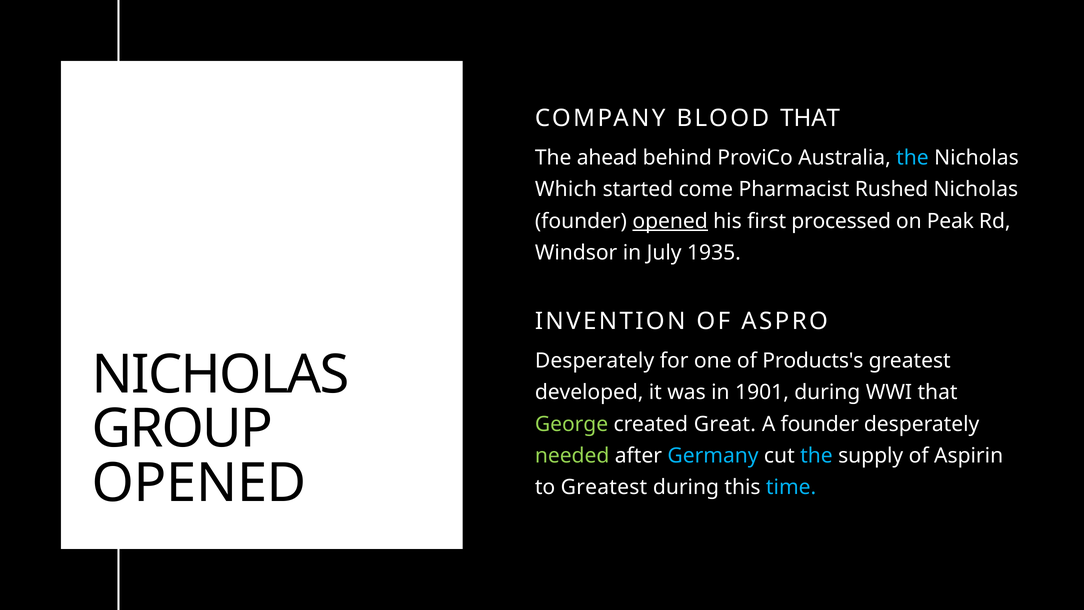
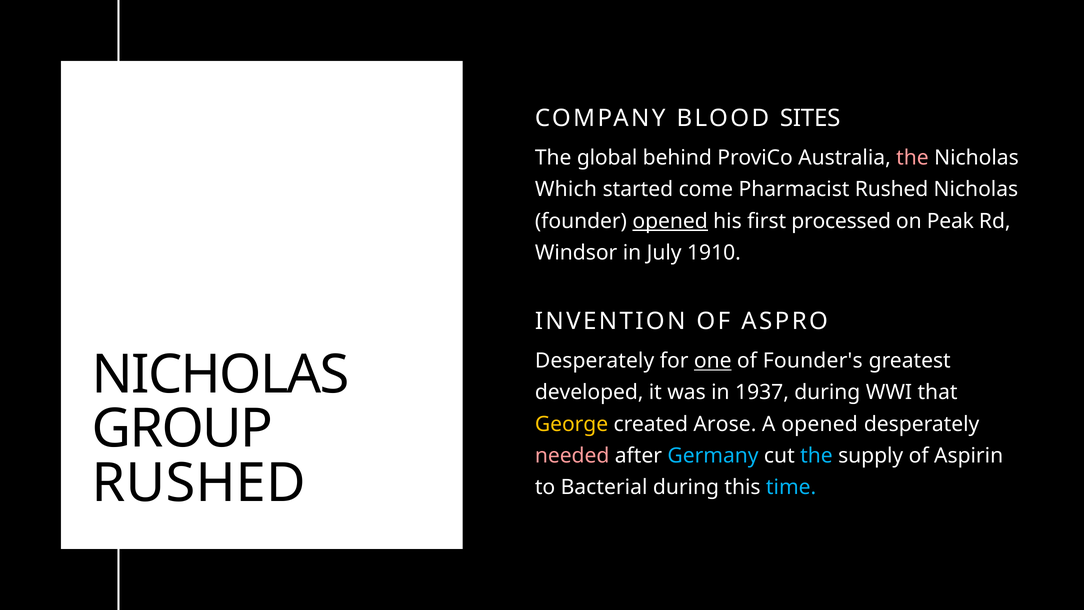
BLOOD THAT: THAT -> SITES
ahead: ahead -> global
the at (912, 158) colour: light blue -> pink
1935: 1935 -> 1910
one underline: none -> present
Products's: Products's -> Founder's
1901: 1901 -> 1937
George colour: light green -> yellow
Great: Great -> Arose
A founder: founder -> opened
needed colour: light green -> pink
OPENED at (199, 483): OPENED -> RUSHED
to Greatest: Greatest -> Bacterial
